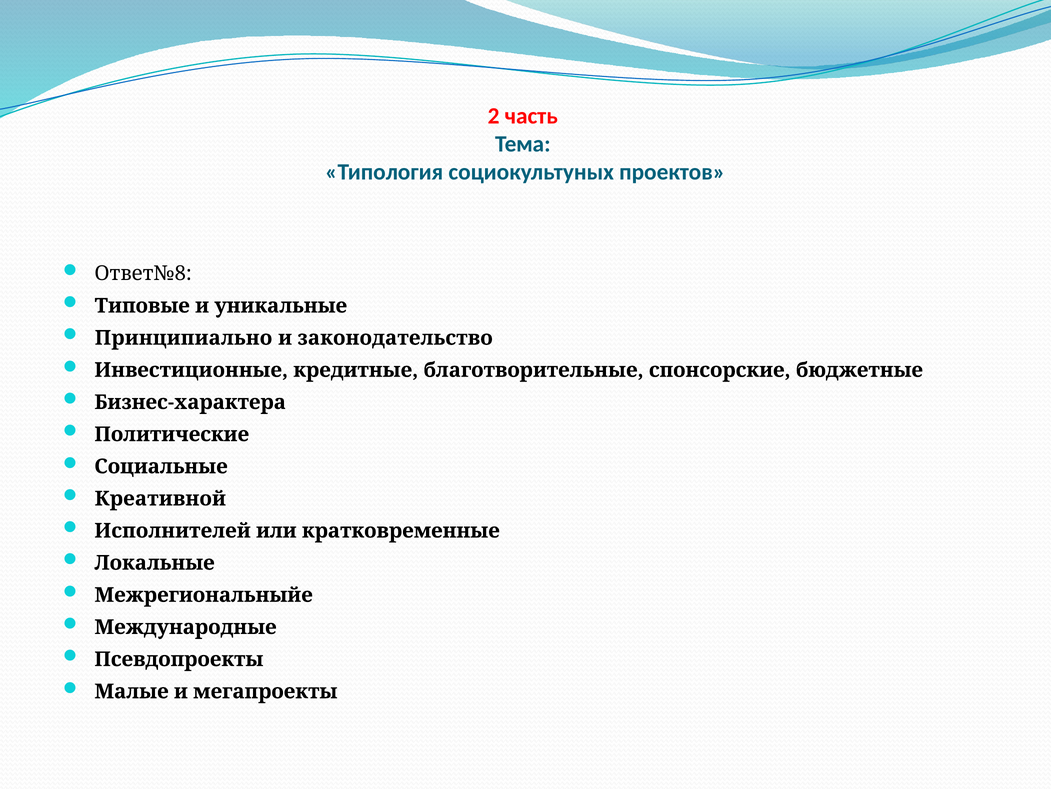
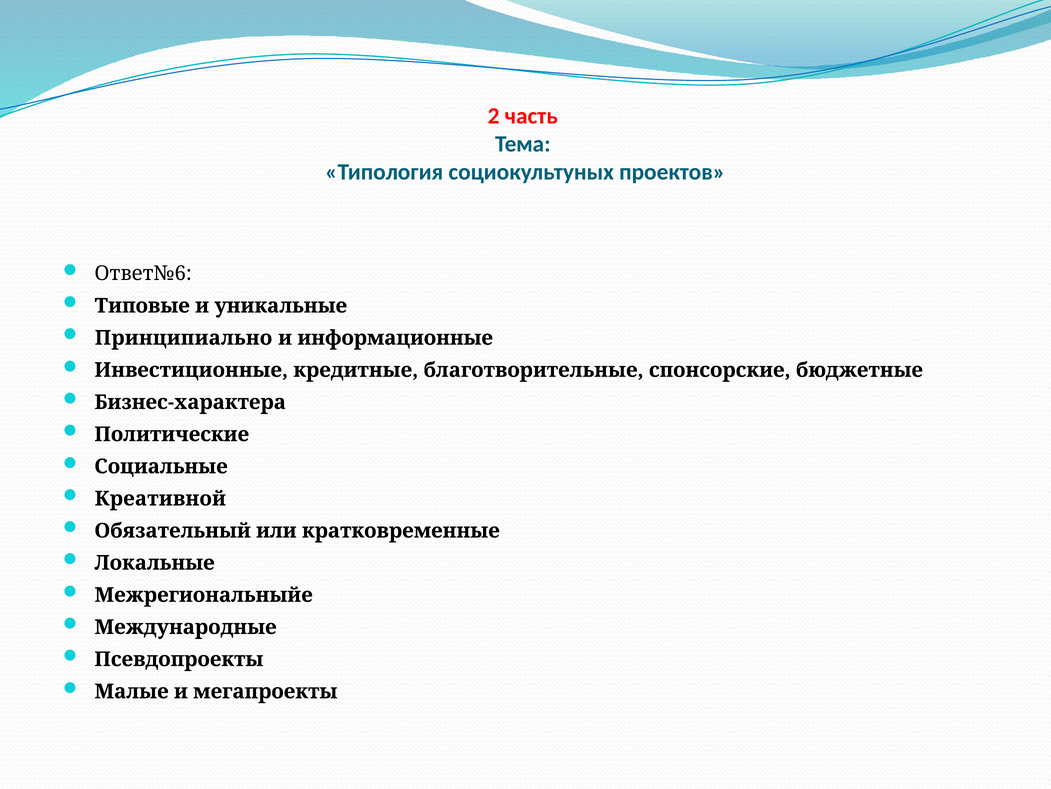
Ответ№8: Ответ№8 -> Ответ№6
законодательство: законодательство -> информационные
Исполнителей: Исполнителей -> Обязательный
